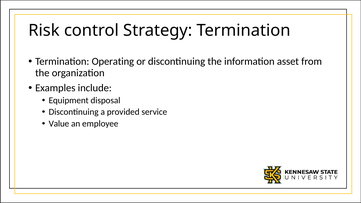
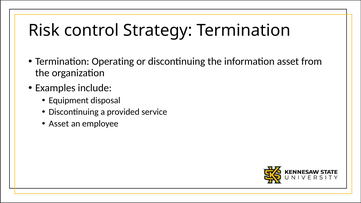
Value at (59, 124): Value -> Asset
